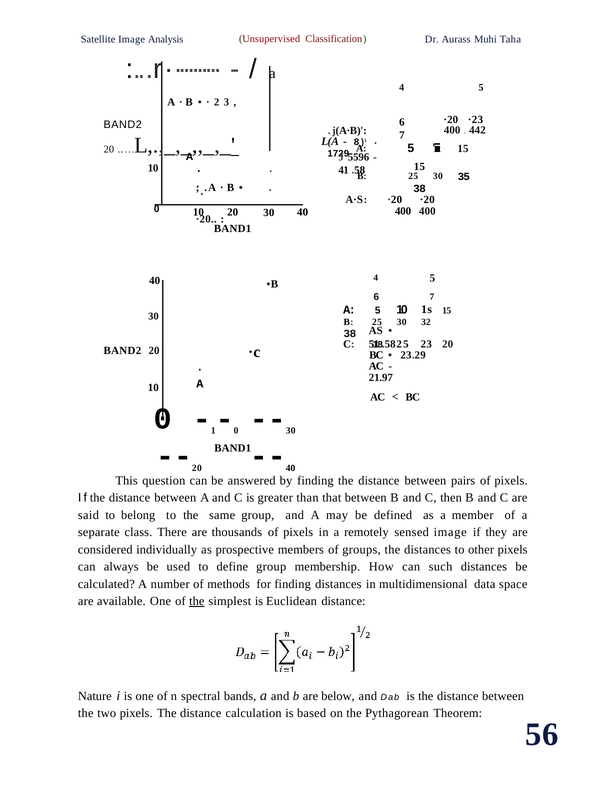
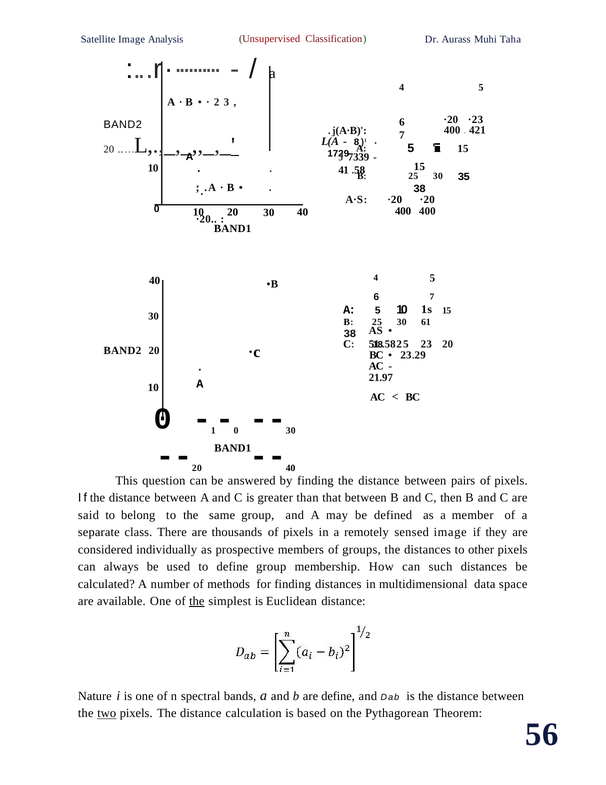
442: 442 -> 421
5596: 5596 -> 7339
32: 32 -> 61
are below: below -> define
two underline: none -> present
